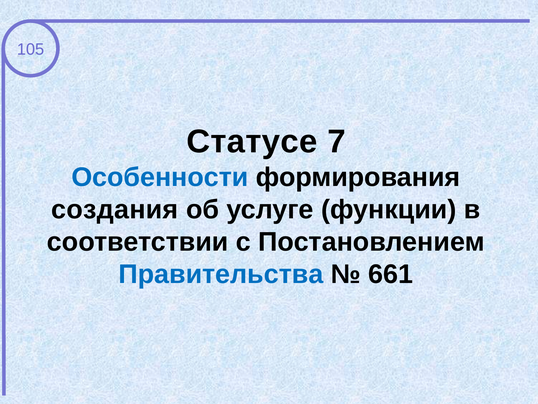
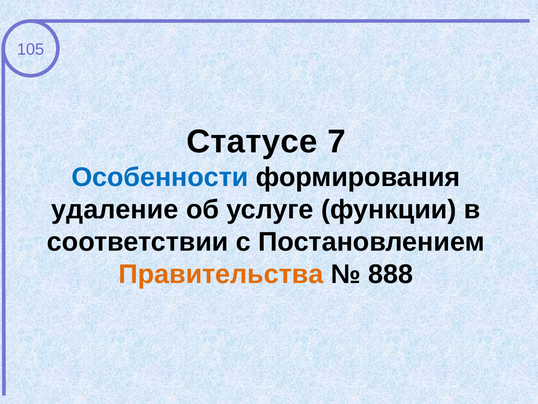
создания: создания -> удаление
Правительства colour: blue -> orange
661: 661 -> 888
